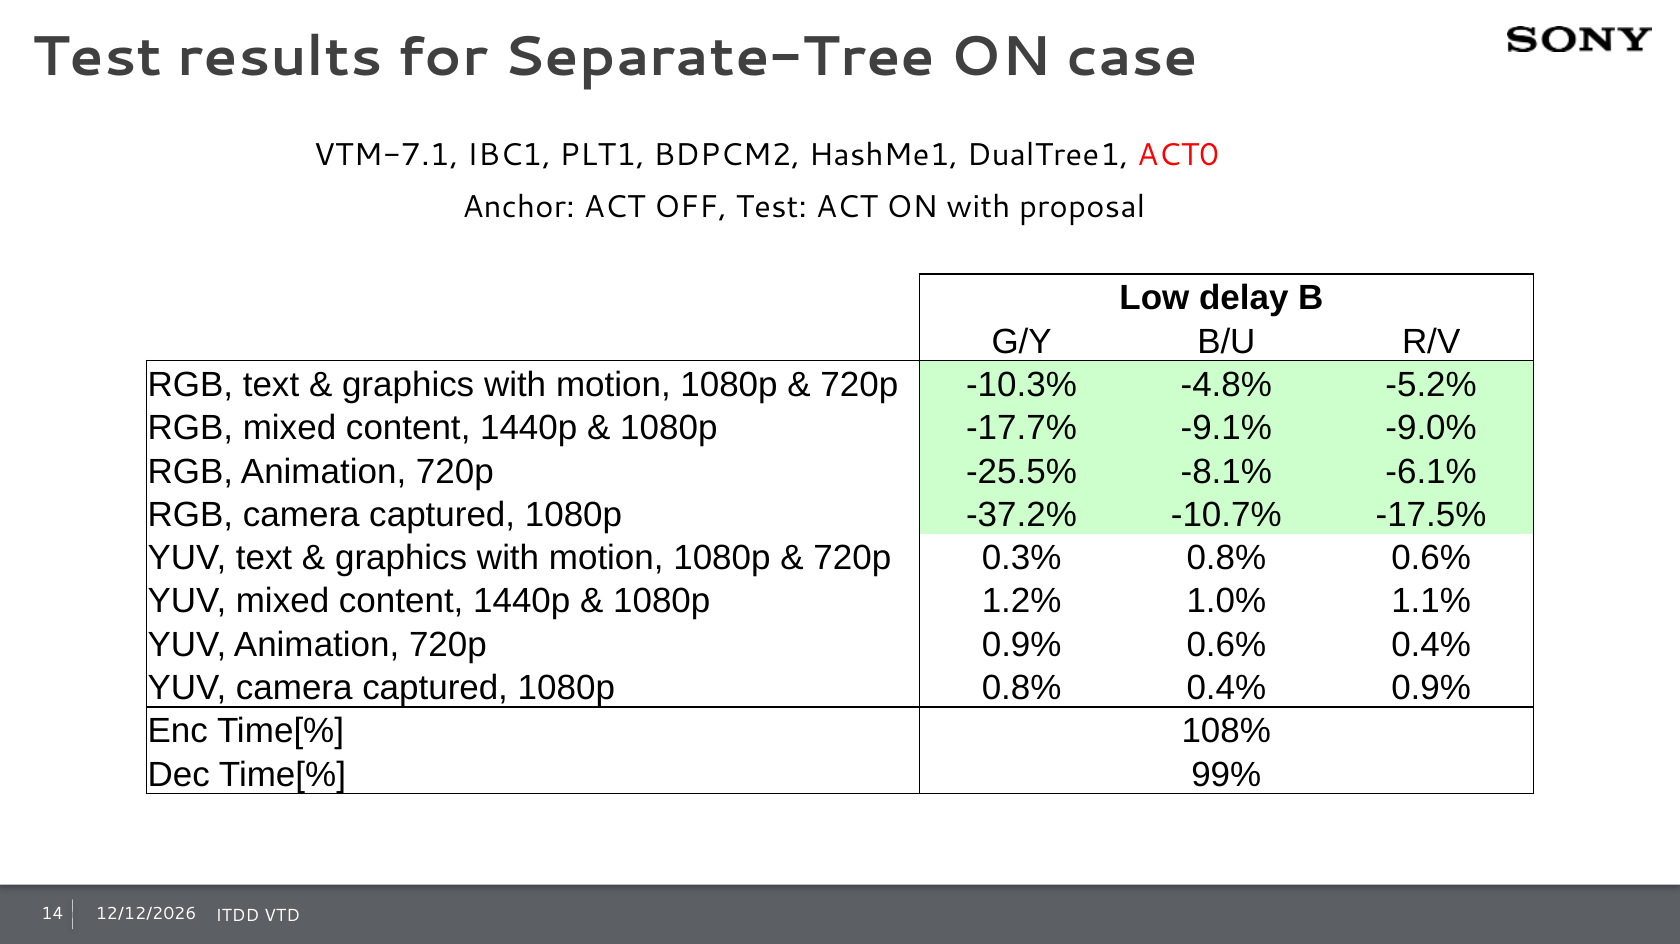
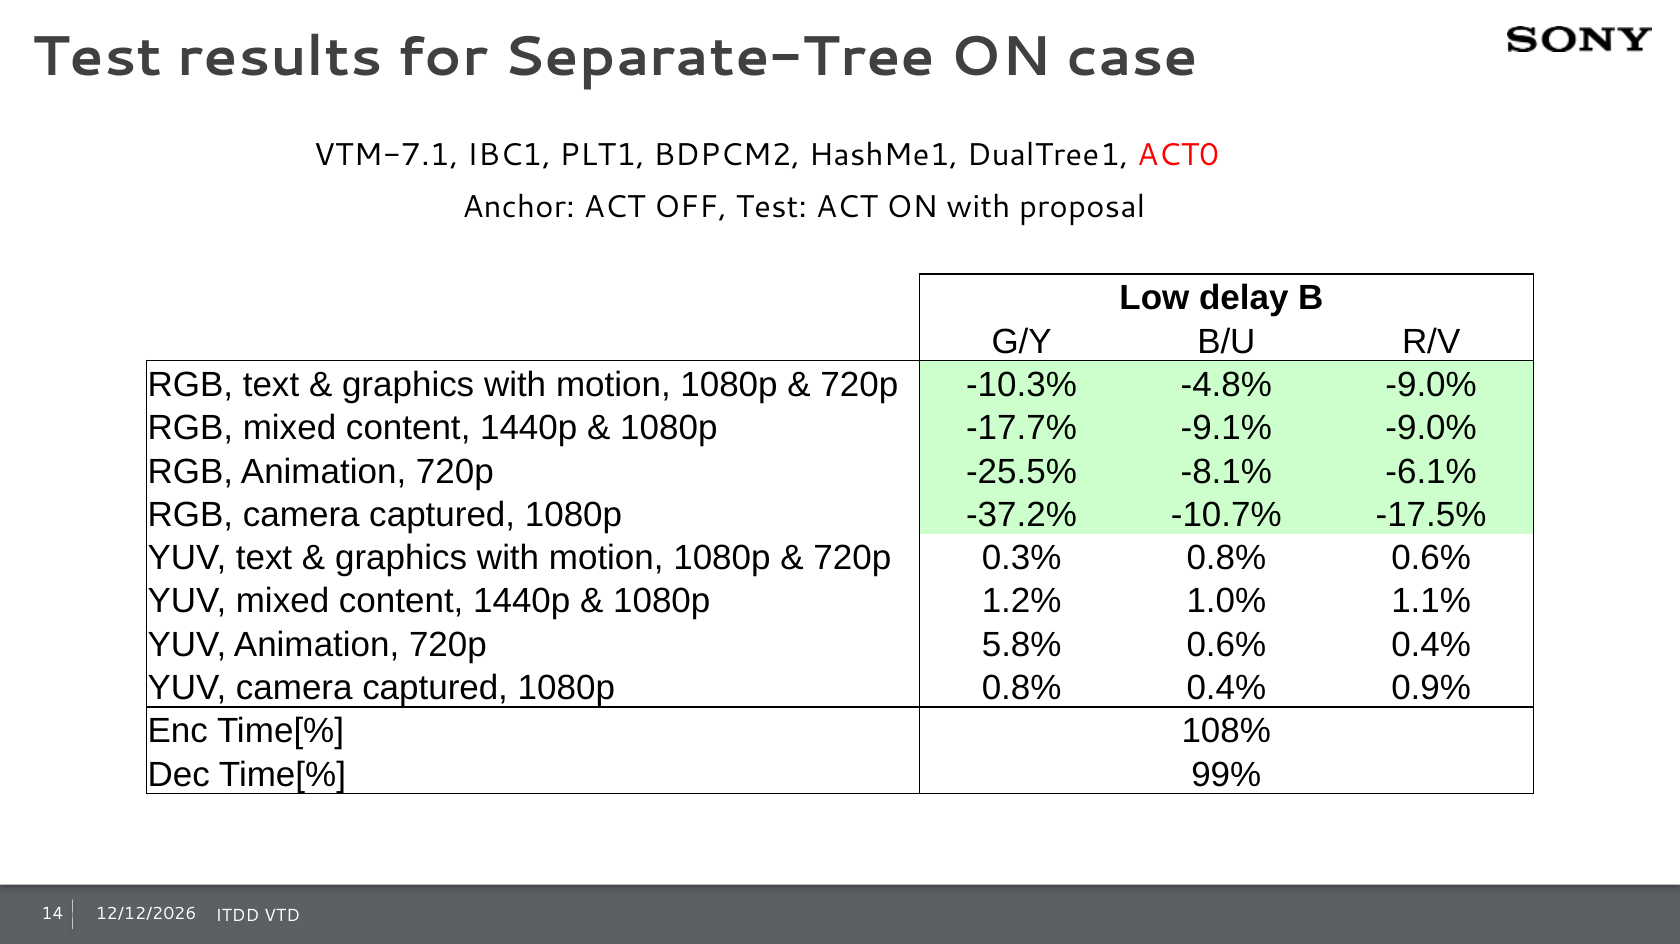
-4.8% -5.2%: -5.2% -> -9.0%
720p 0.9%: 0.9% -> 5.8%
